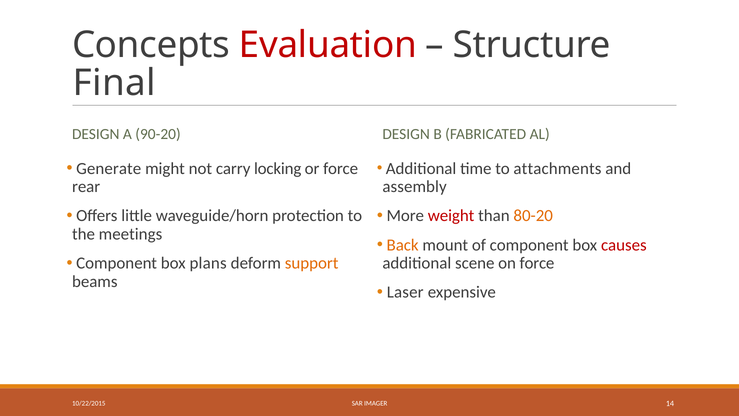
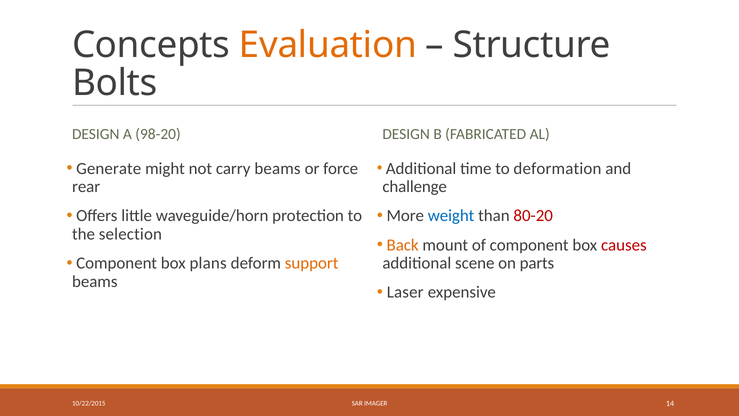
Evaluation colour: red -> orange
Final: Final -> Bolts
90-20: 90-20 -> 98-20
carry locking: locking -> beams
attachments: attachments -> deformation
assembly: assembly -> challenge
weight colour: red -> blue
80-20 colour: orange -> red
meetings: meetings -> selection
on force: force -> parts
